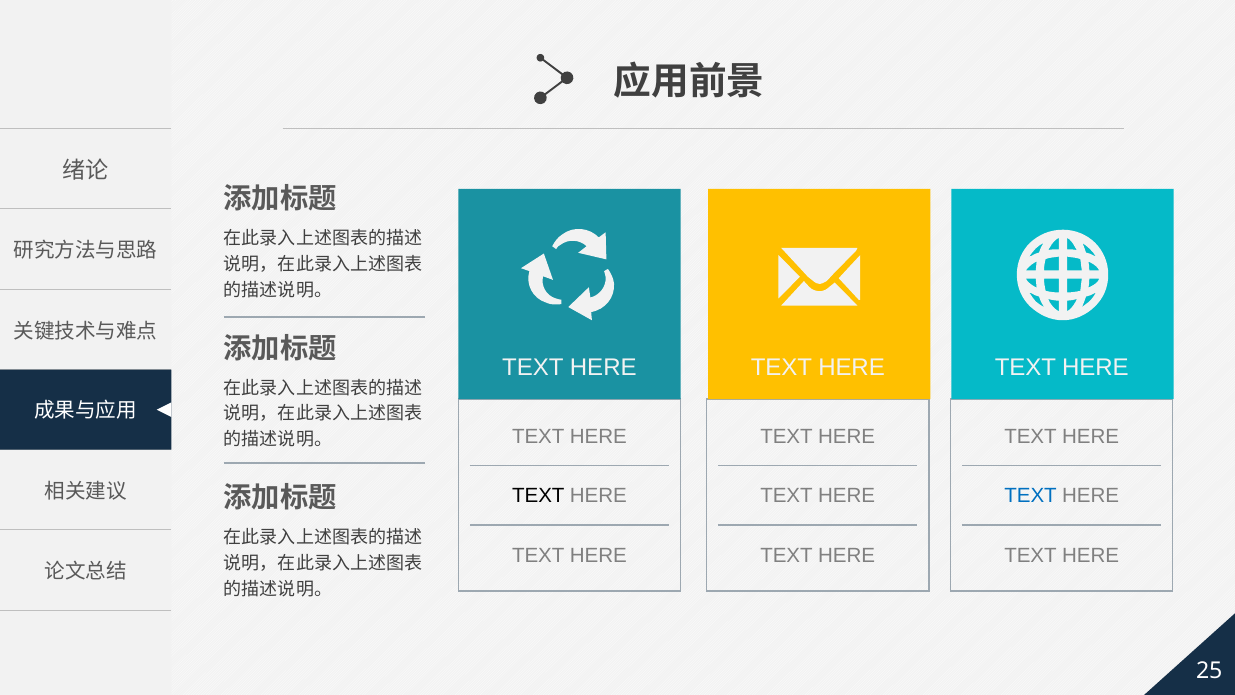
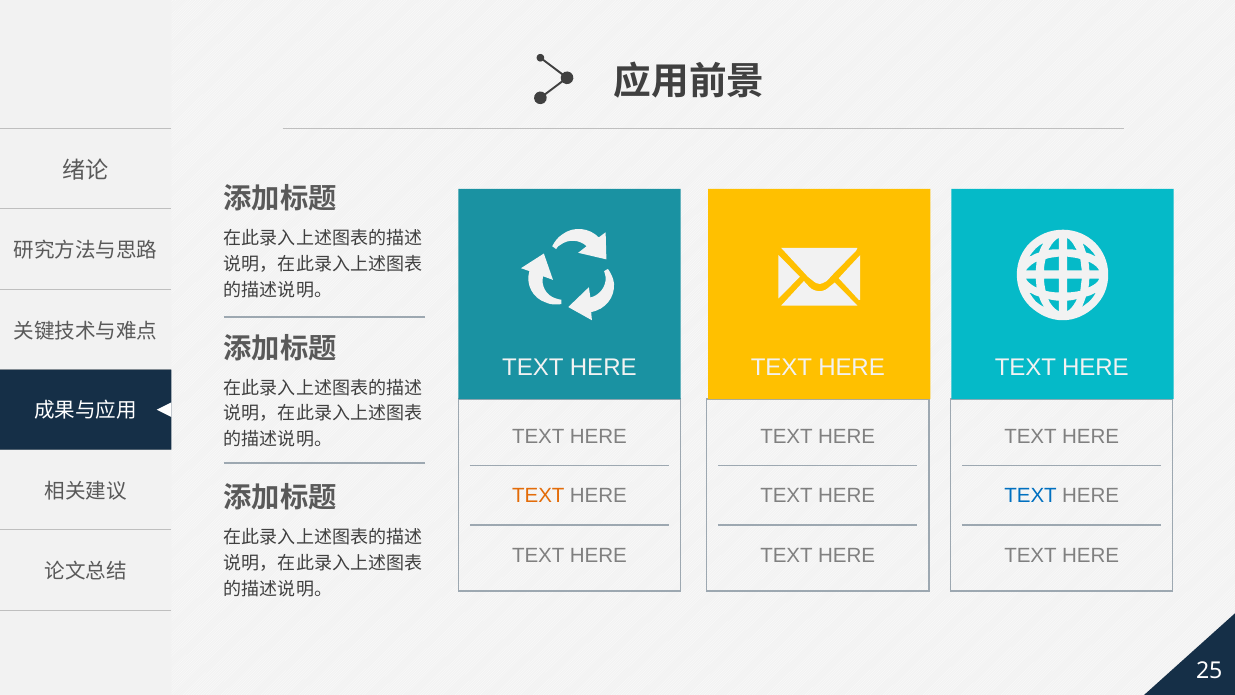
TEXT at (538, 496) colour: black -> orange
